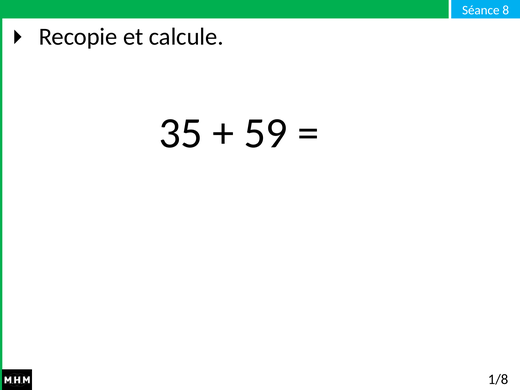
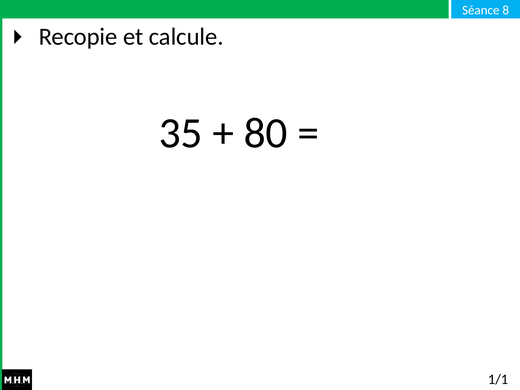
59: 59 -> 80
1/8: 1/8 -> 1/1
